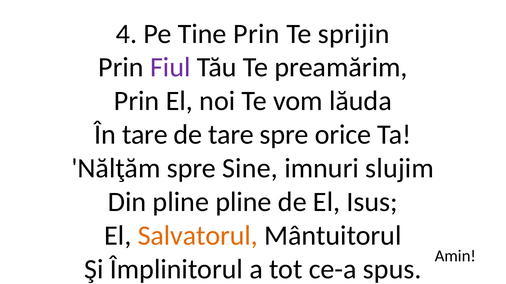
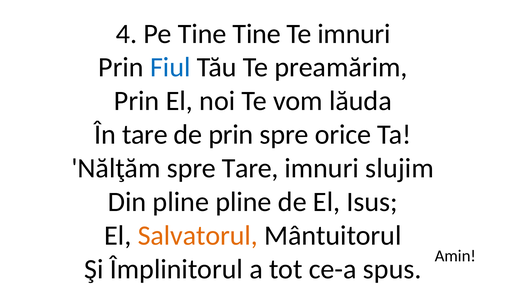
Tine Prin: Prin -> Tine
Te sprijin: sprijin -> imnuri
Fiul colour: purple -> blue
de tare: tare -> prin
spre Sine: Sine -> Tare
